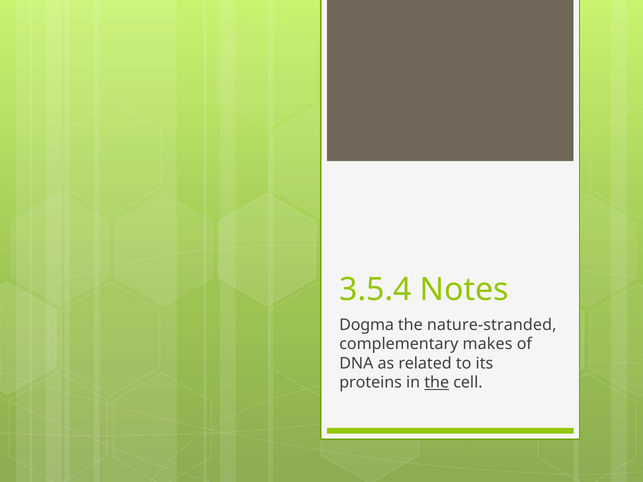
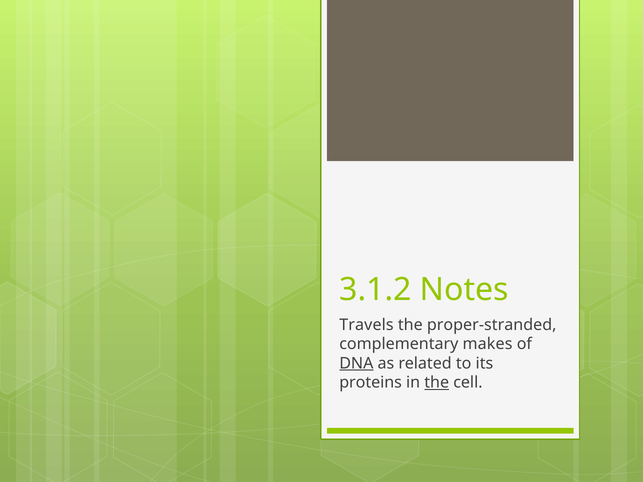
3.5.4: 3.5.4 -> 3.1.2
Dogma: Dogma -> Travels
nature-stranded: nature-stranded -> proper-stranded
DNA underline: none -> present
